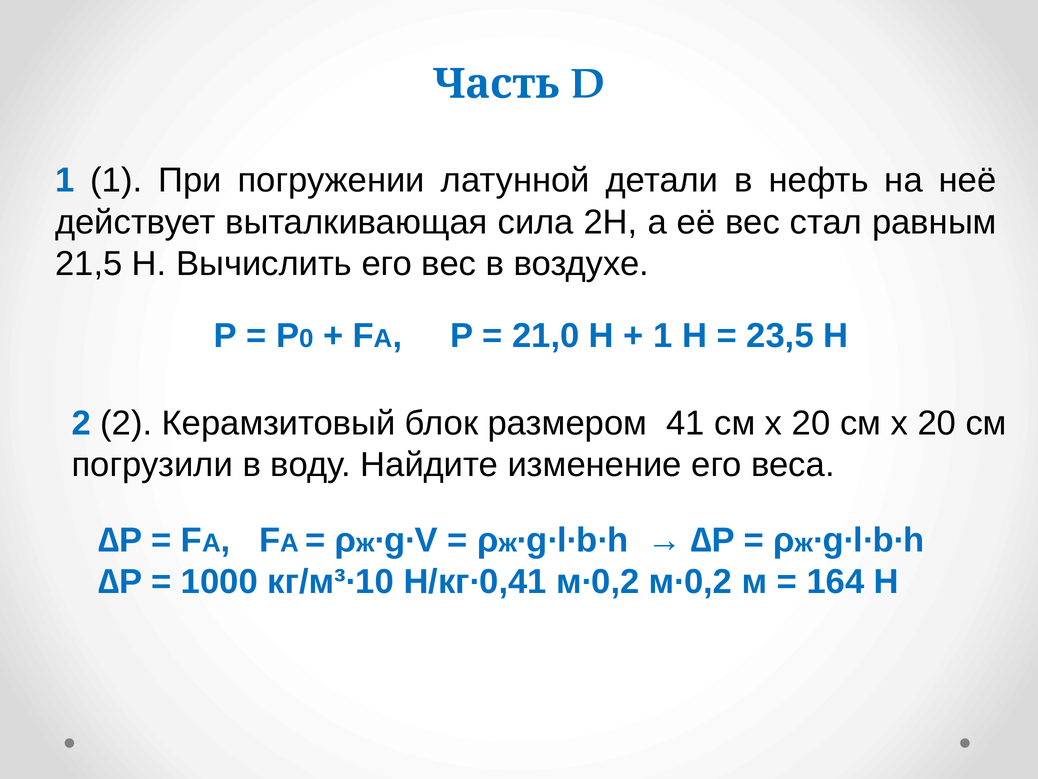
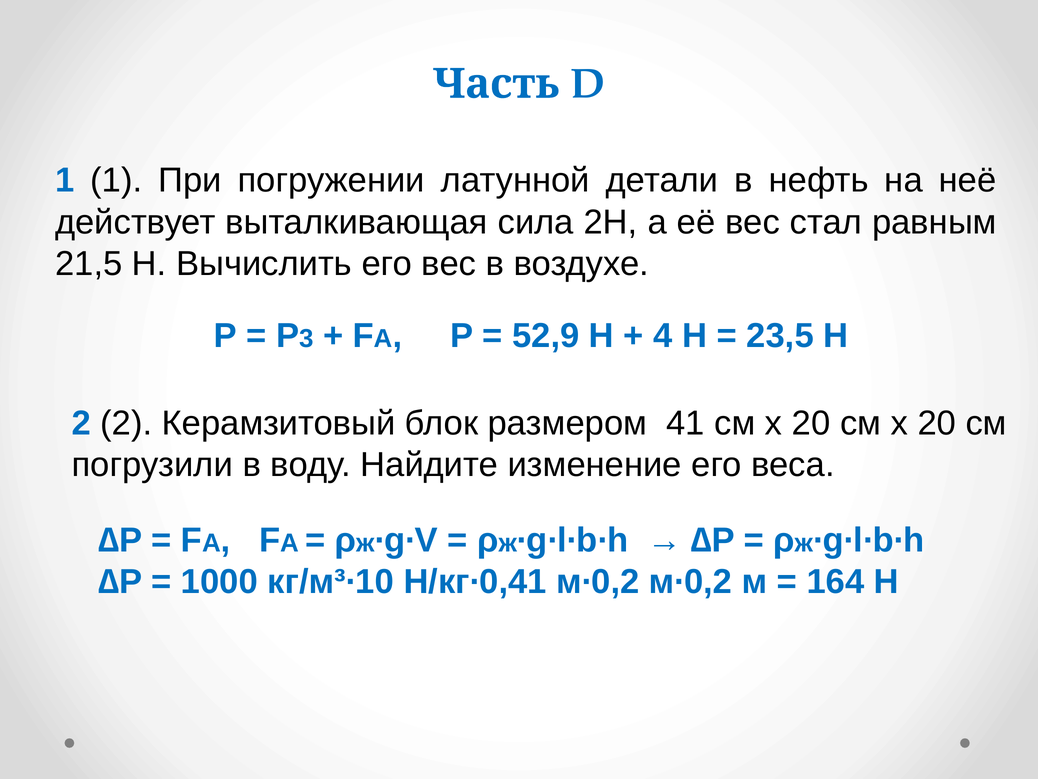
0: 0 -> 3
21,0: 21,0 -> 52,9
1 at (663, 336): 1 -> 4
